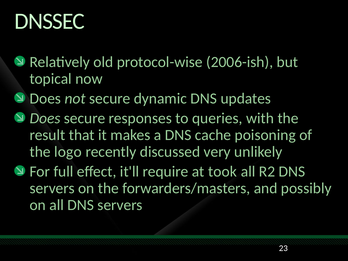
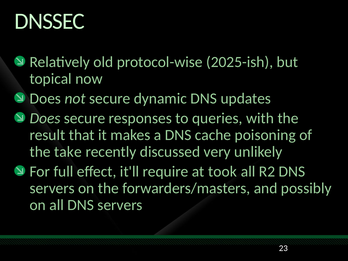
2006-ish: 2006-ish -> 2025-ish
logo: logo -> take
